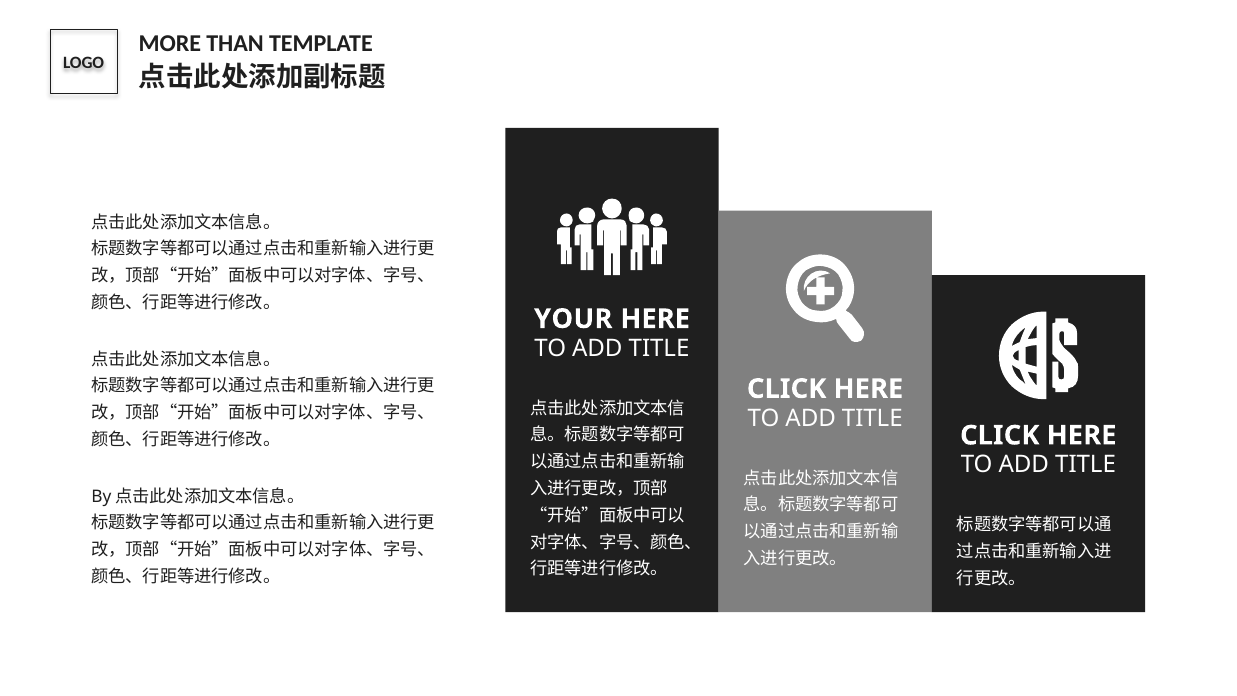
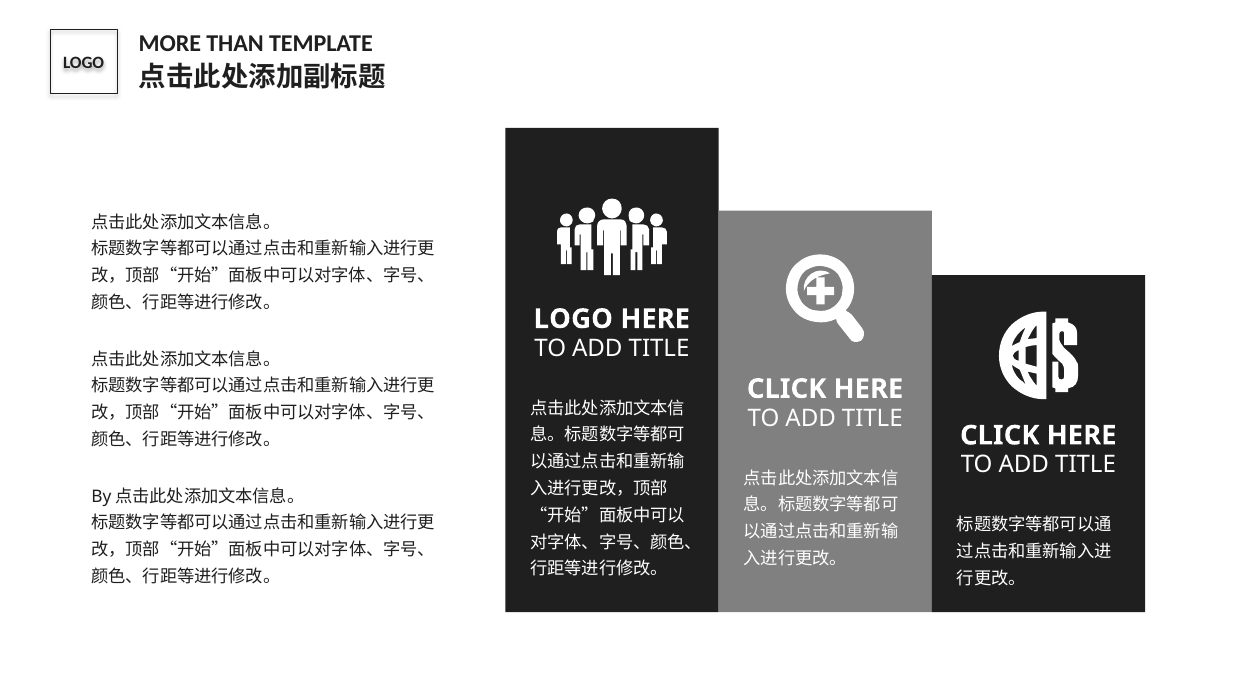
YOUR at (573, 319): YOUR -> LOGO
